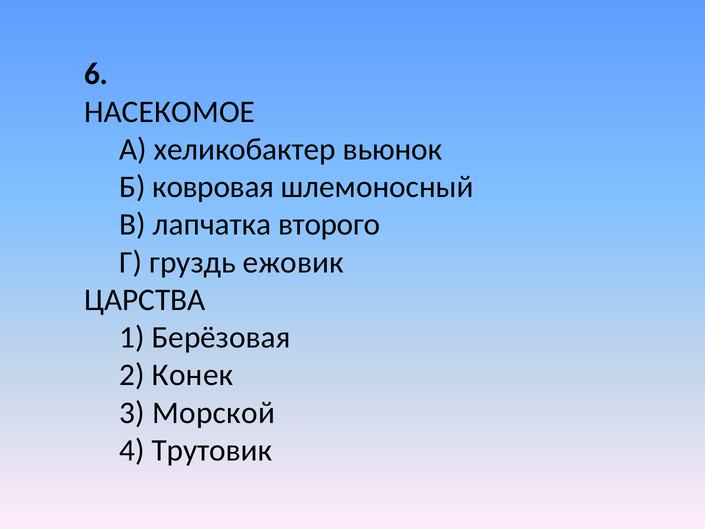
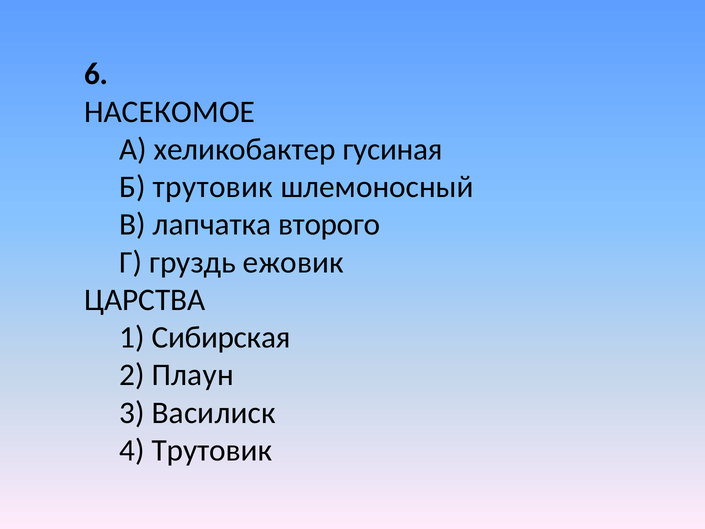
вьюнок: вьюнок -> гусиная
Б ковровая: ковровая -> трутовик
Берёзовая: Берёзовая -> Сибирская
Конек: Конек -> Плаун
Морской: Морской -> Василиск
